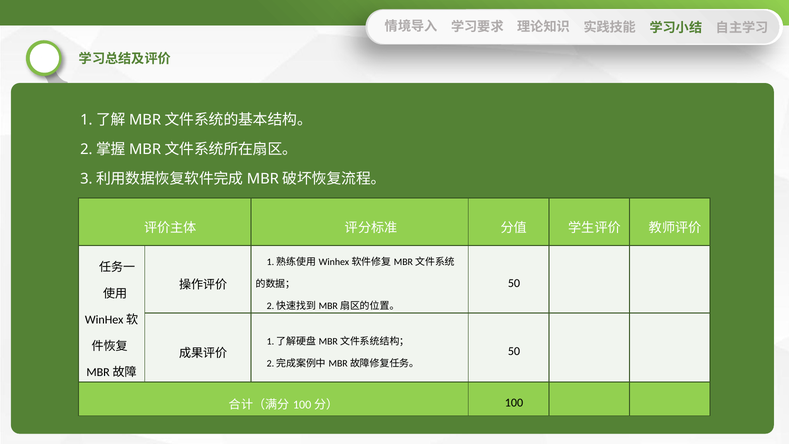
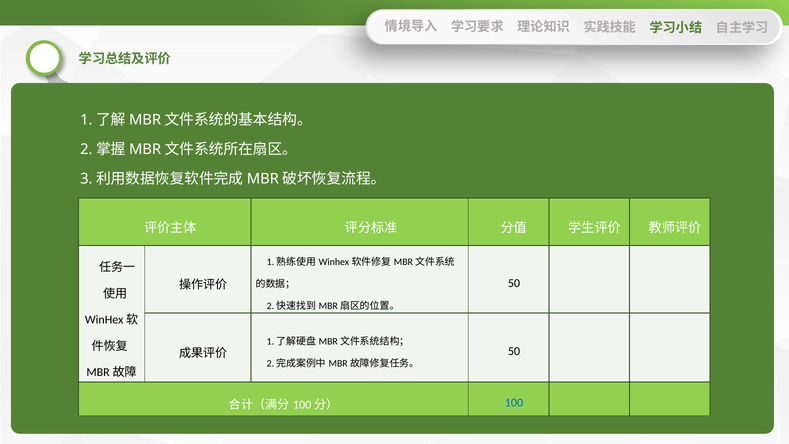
100 colour: black -> blue
